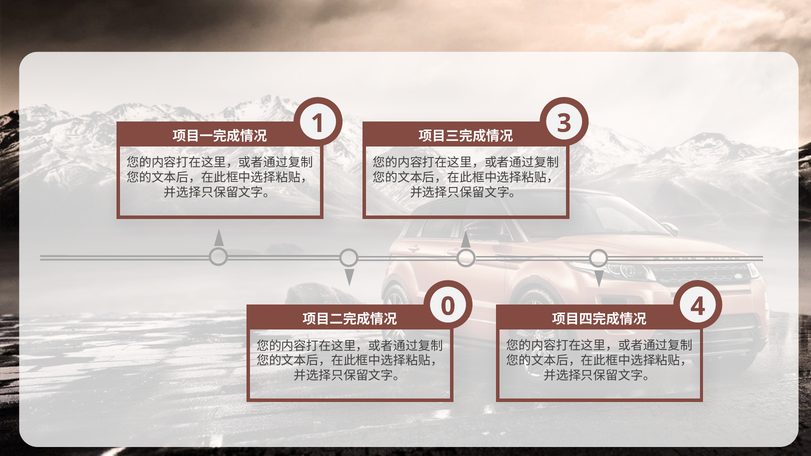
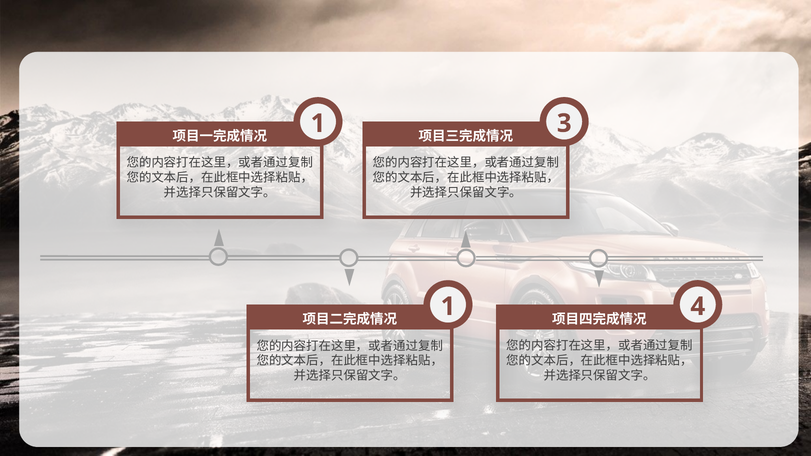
0 at (448, 307): 0 -> 1
